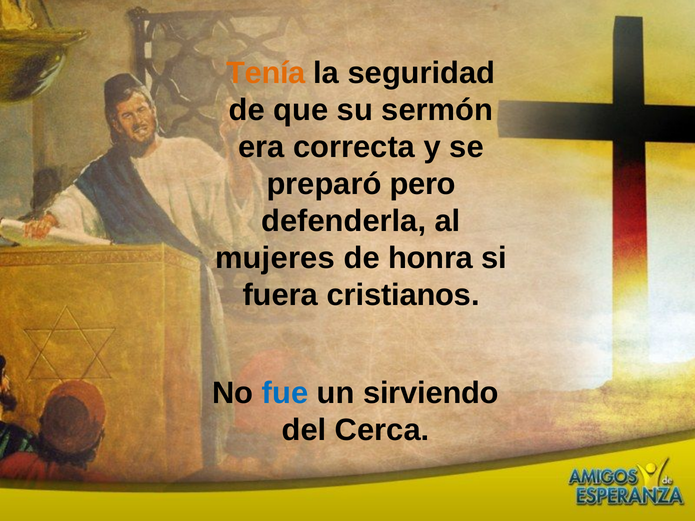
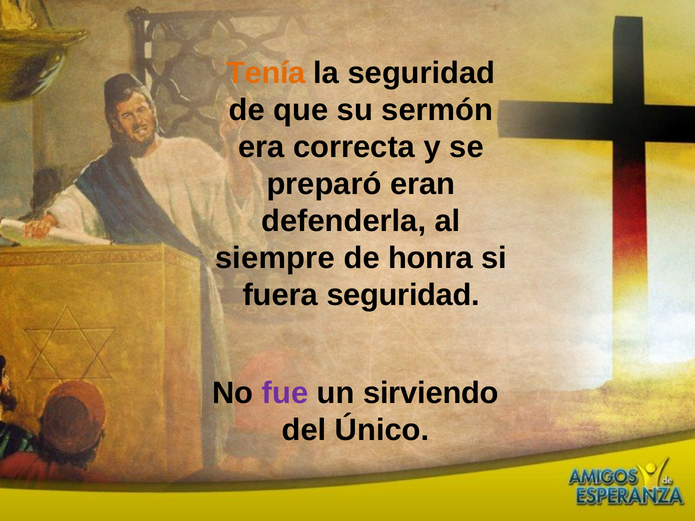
pero: pero -> eran
mujeres: mujeres -> siempre
fuera cristianos: cristianos -> seguridad
fue colour: blue -> purple
Cerca: Cerca -> Único
